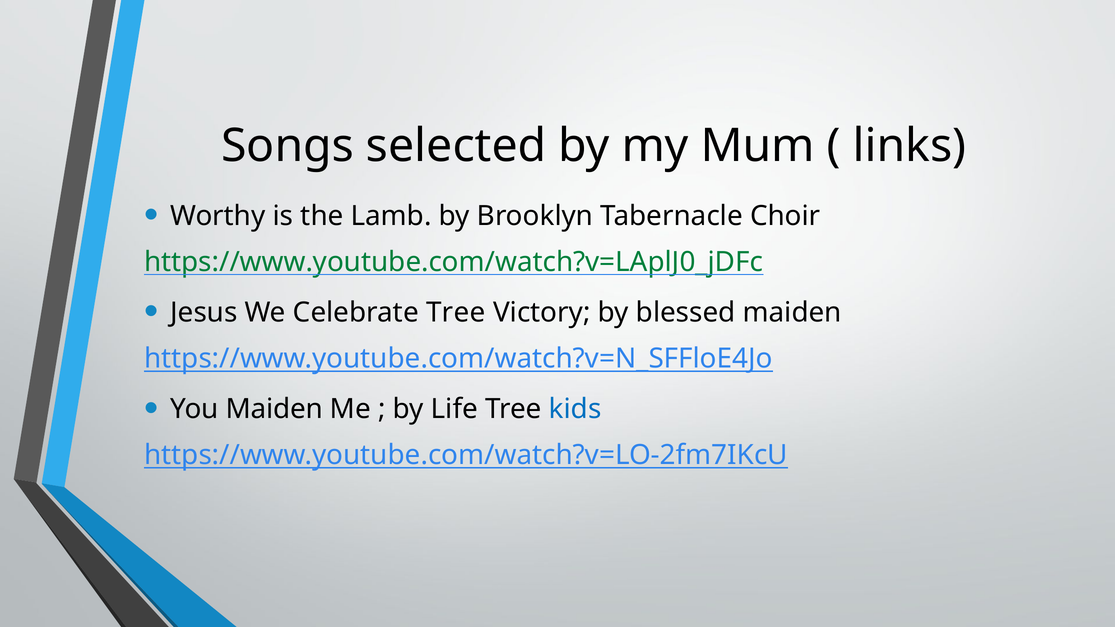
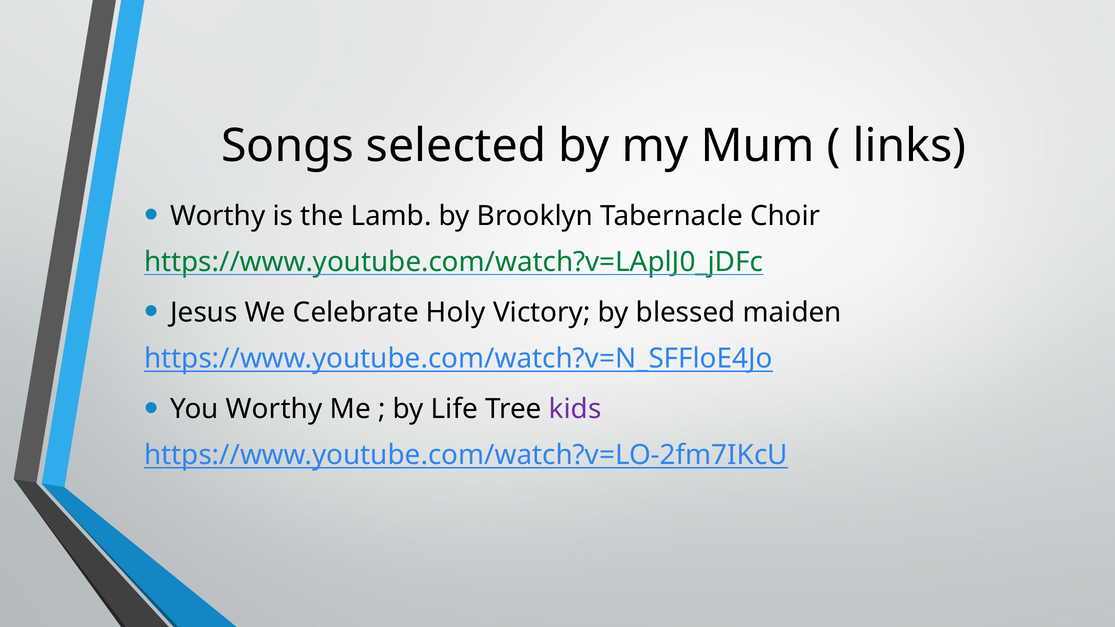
Celebrate Tree: Tree -> Holy
You Maiden: Maiden -> Worthy
kids colour: blue -> purple
